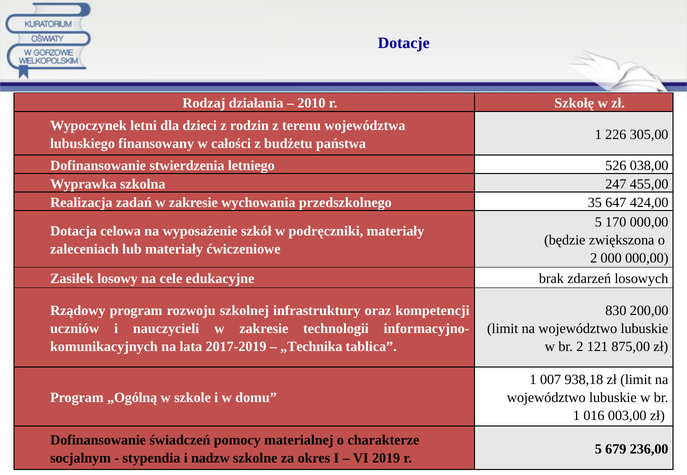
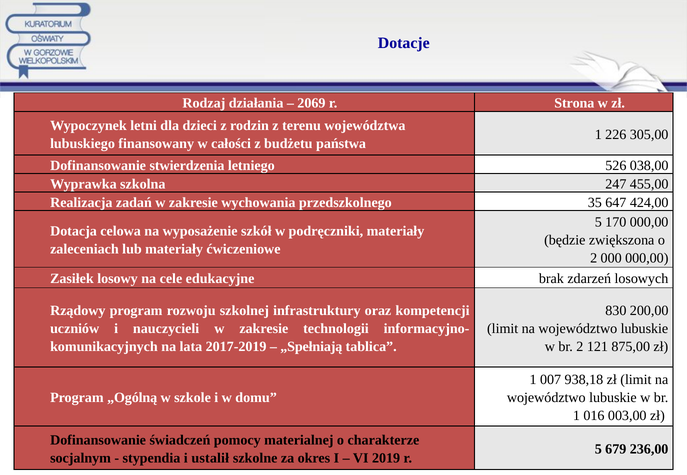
2010: 2010 -> 2069
Szkołę: Szkołę -> Strona
„Technika: „Technika -> „Spełniają
nadzw: nadzw -> ustalił
